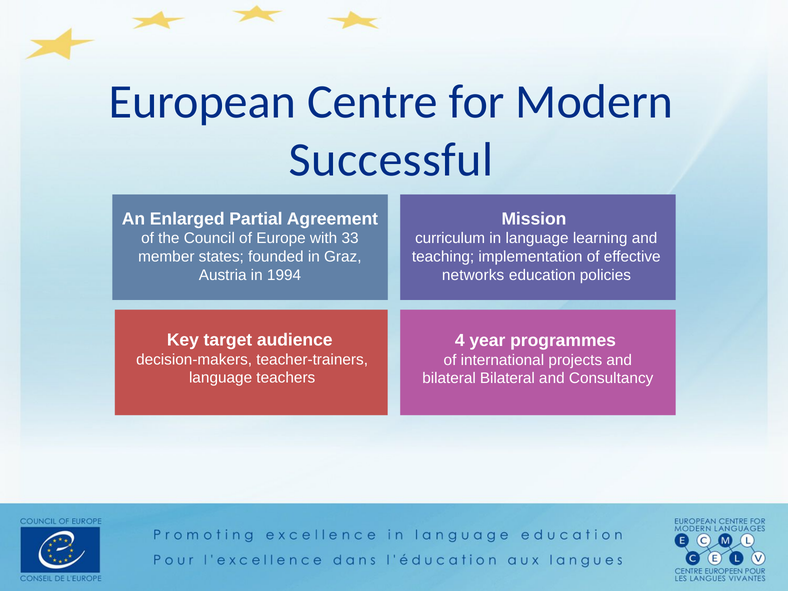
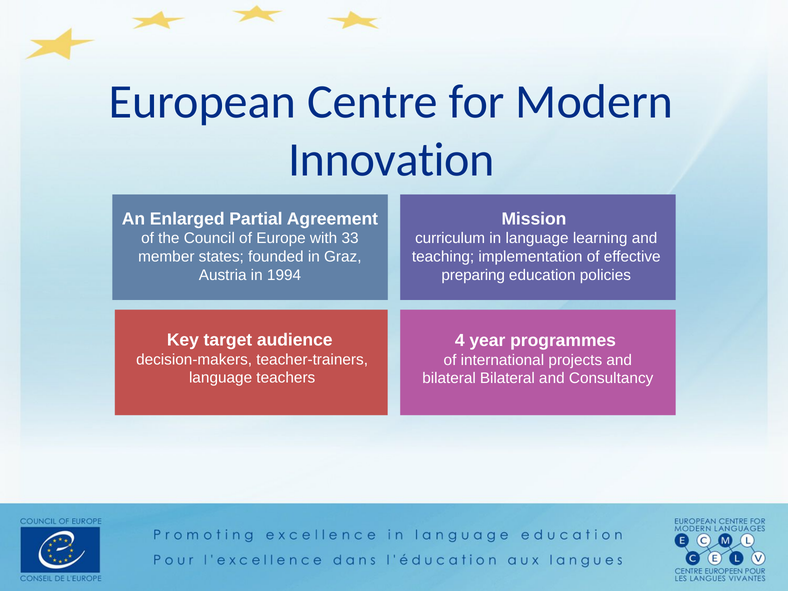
Successful: Successful -> Innovation
networks: networks -> preparing
